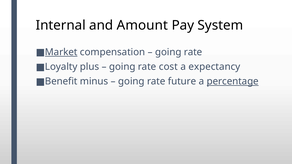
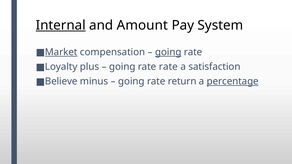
Internal underline: none -> present
going at (168, 52) underline: none -> present
rate cost: cost -> rate
expectancy: expectancy -> satisfaction
Benefit: Benefit -> Believe
future: future -> return
